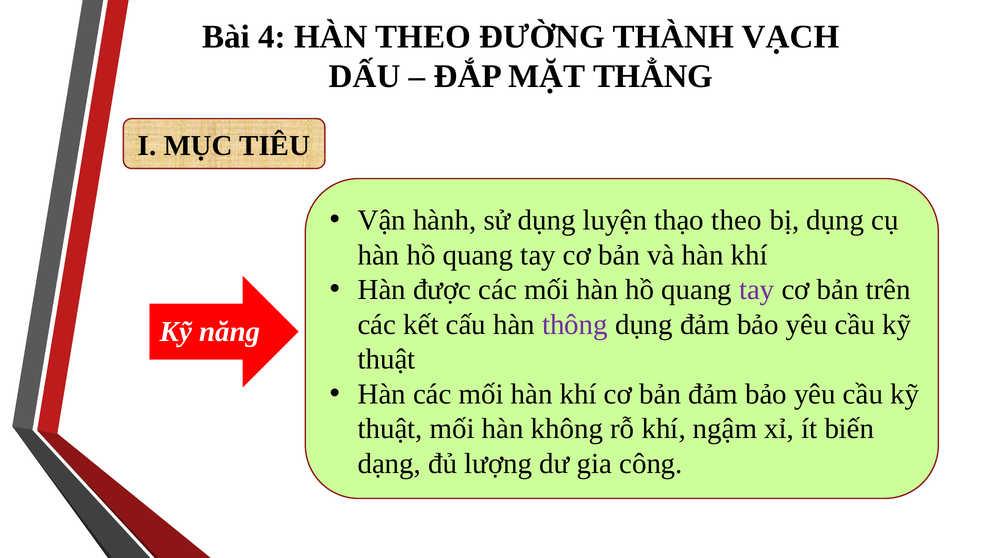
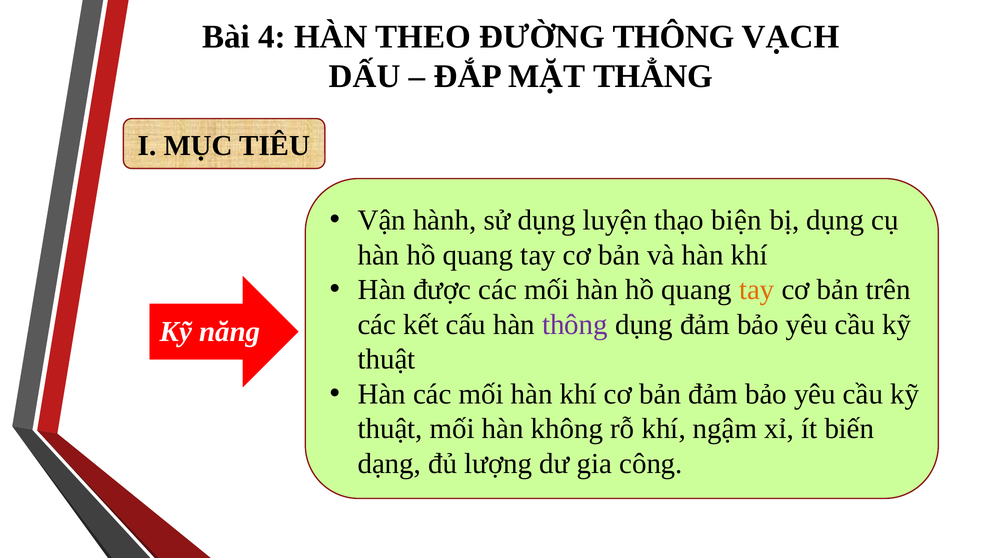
ĐƯỜNG THÀNH: THÀNH -> THÔNG
thạo theo: theo -> biện
tay at (757, 290) colour: purple -> orange
